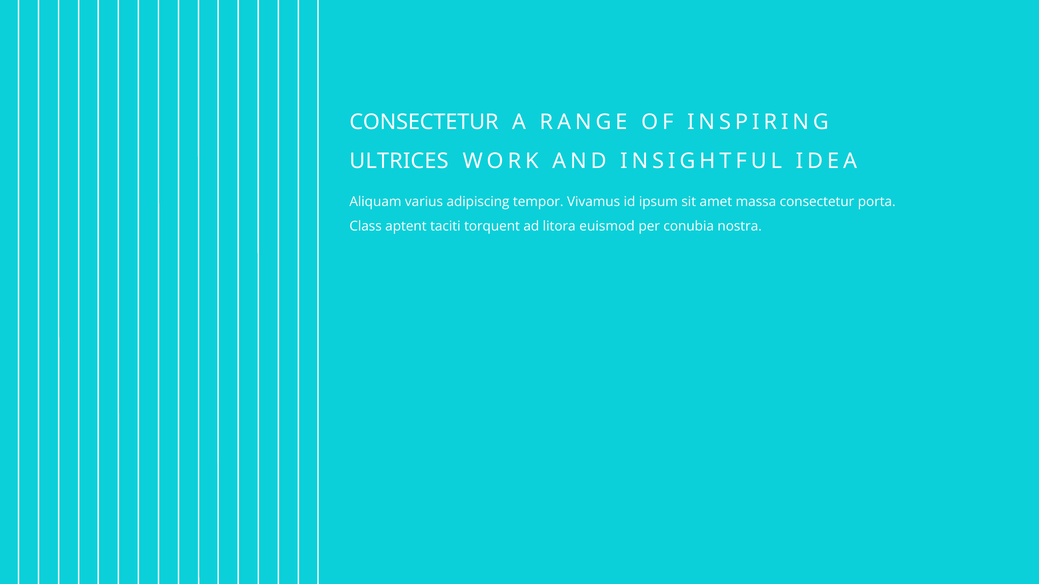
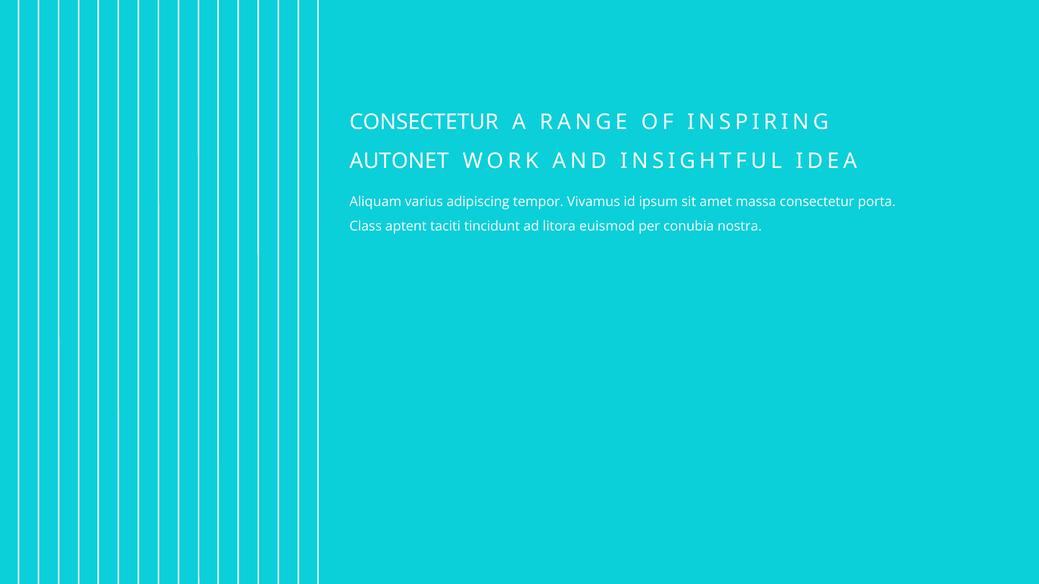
ULTRICES: ULTRICES -> AUTONET
torquent: torquent -> tincidunt
